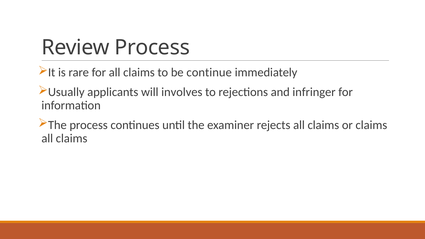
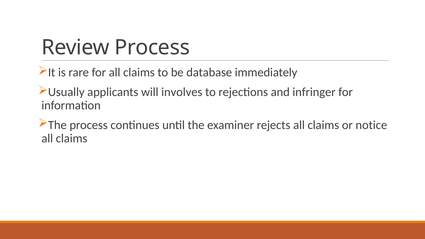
continue: continue -> database
or claims: claims -> notice
